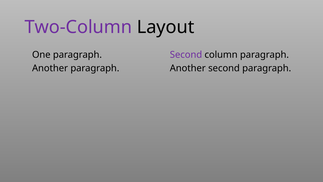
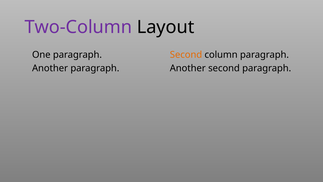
Second at (186, 55) colour: purple -> orange
